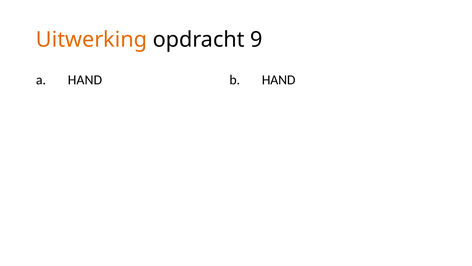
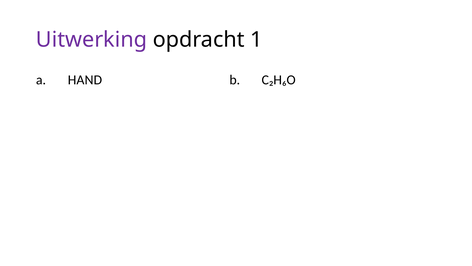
Uitwerking colour: orange -> purple
9: 9 -> 1
b HAND: HAND -> C₂H₆O
